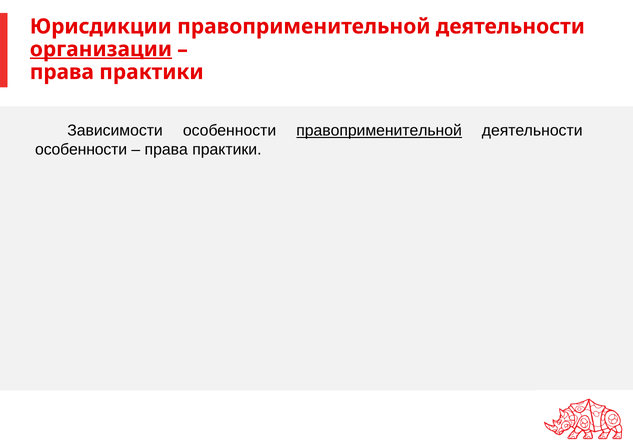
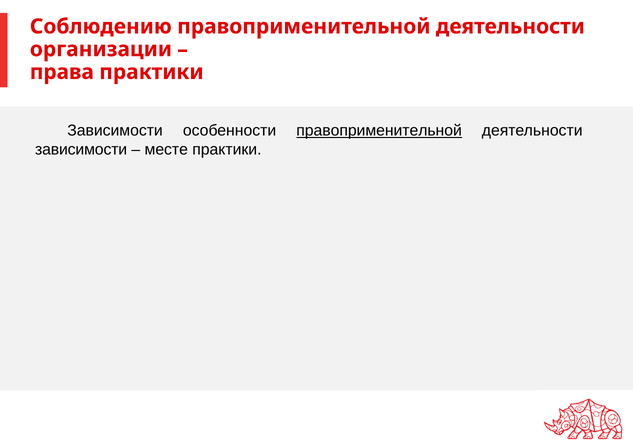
Юрисдикции: Юрисдикции -> Соблюдению
организации underline: present -> none
особенности at (81, 149): особенности -> зависимости
права at (166, 149): права -> месте
